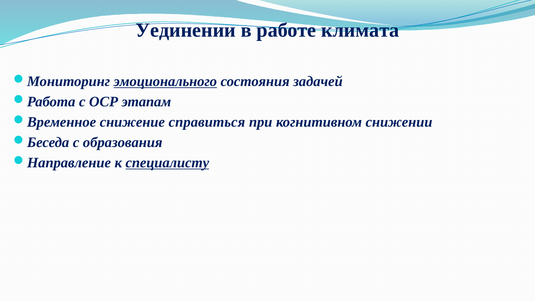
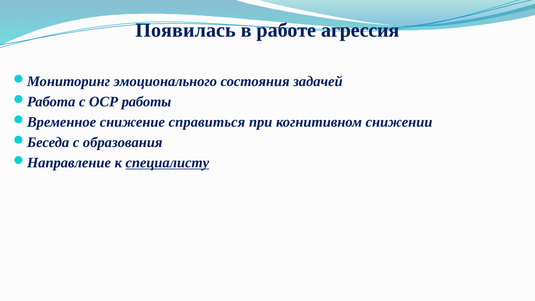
Уединении: Уединении -> Появилась
климата: климата -> агрессия
эмоционального underline: present -> none
этапам: этапам -> работы
